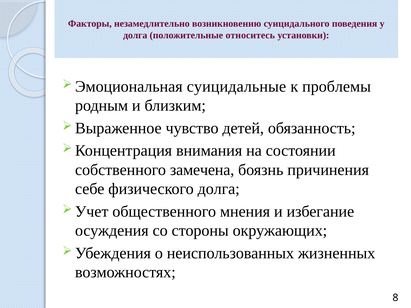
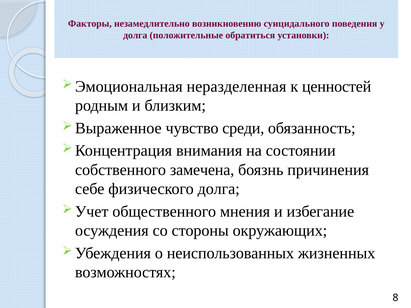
относитесь: относитесь -> обратиться
суицидальные: суицидальные -> неразделенная
проблемы: проблемы -> ценностей
детей: детей -> среди
